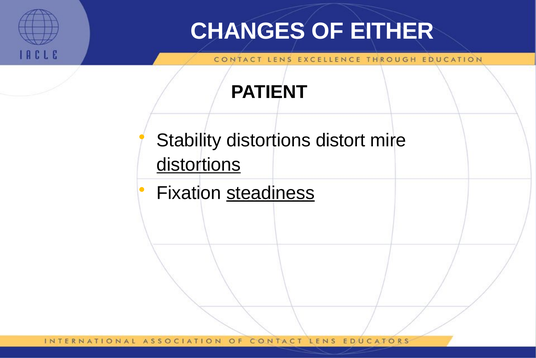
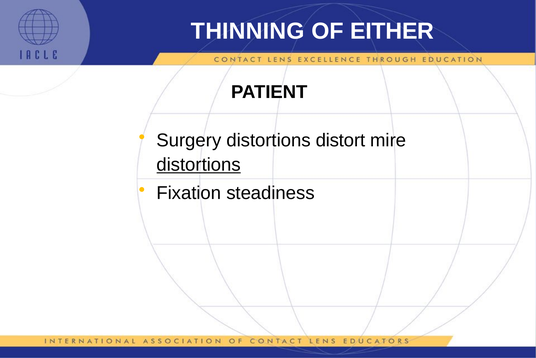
CHANGES: CHANGES -> THINNING
Stability: Stability -> Surgery
steadiness underline: present -> none
